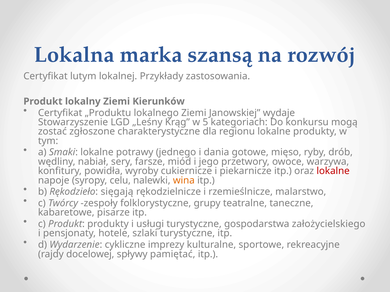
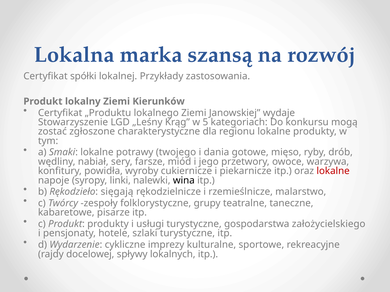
lutym: lutym -> spółki
jednego: jednego -> twojego
celu: celu -> linki
wina colour: orange -> black
pamiętać: pamiętać -> lokalnych
